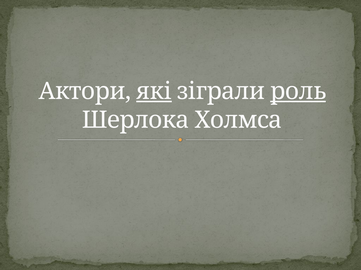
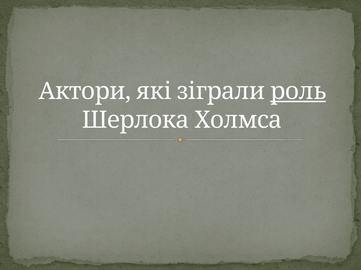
які underline: present -> none
